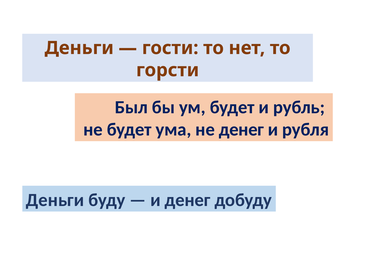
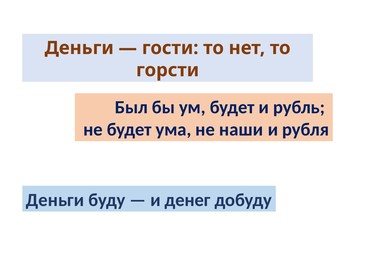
не денег: денег -> наши
